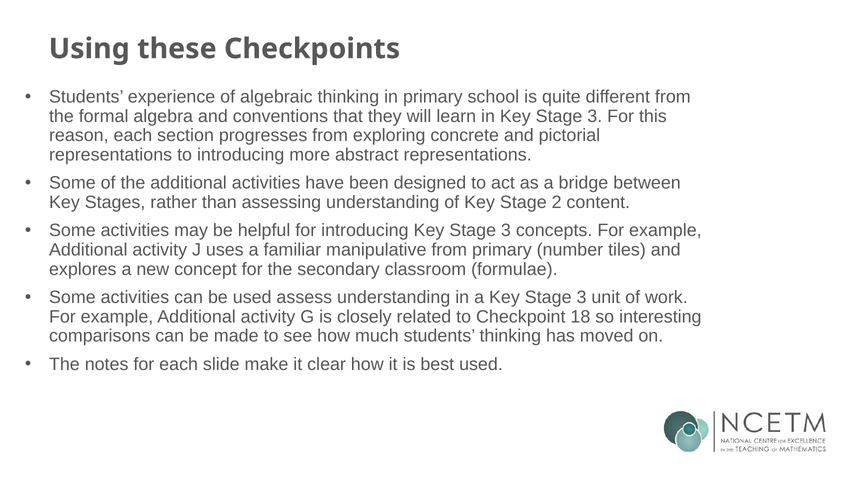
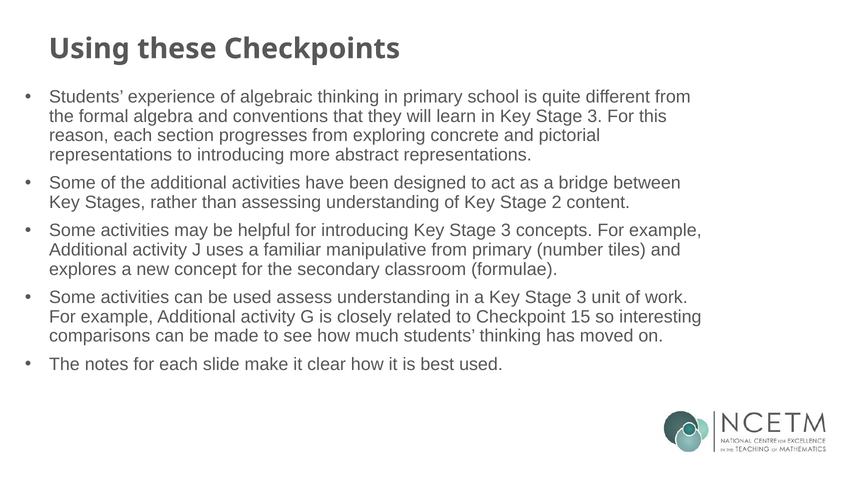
18: 18 -> 15
